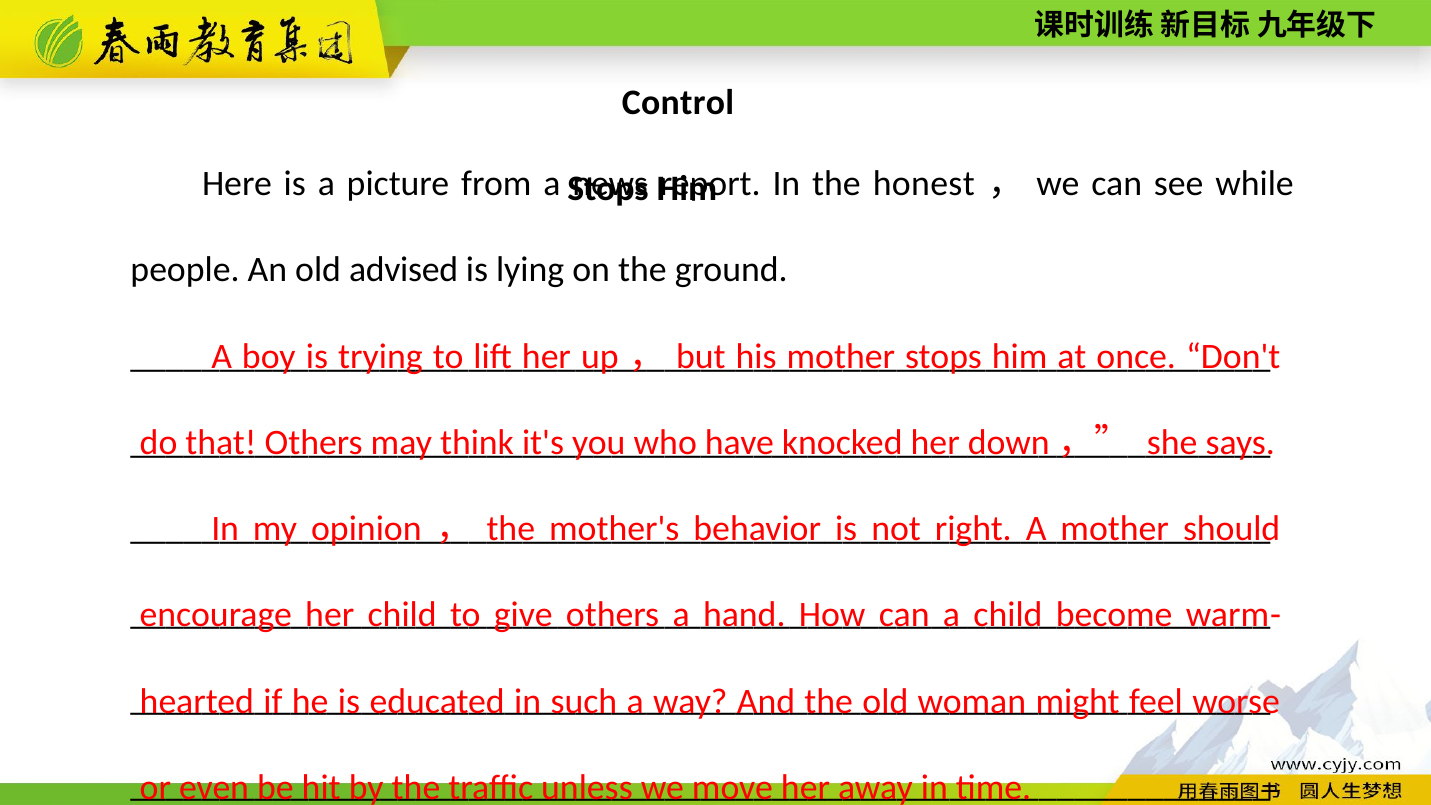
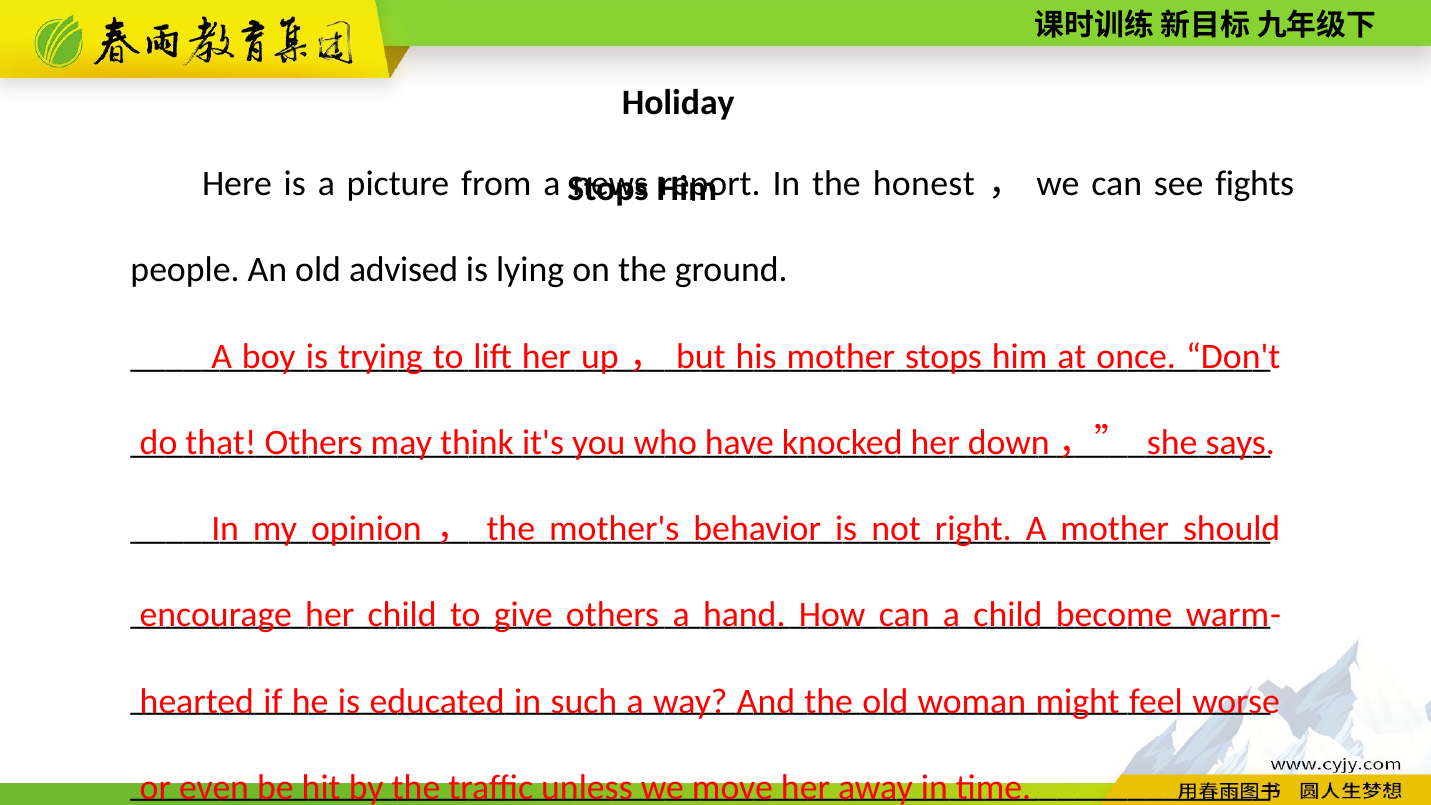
Control: Control -> Holiday
while: while -> fights
